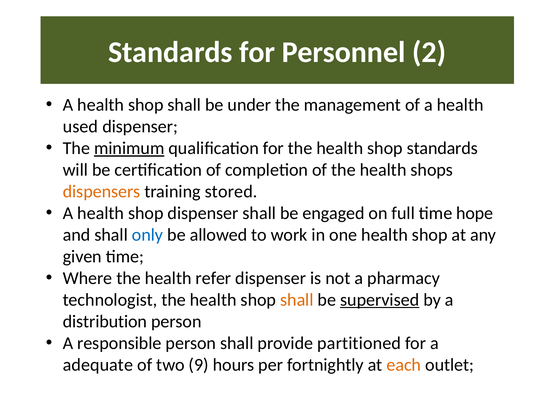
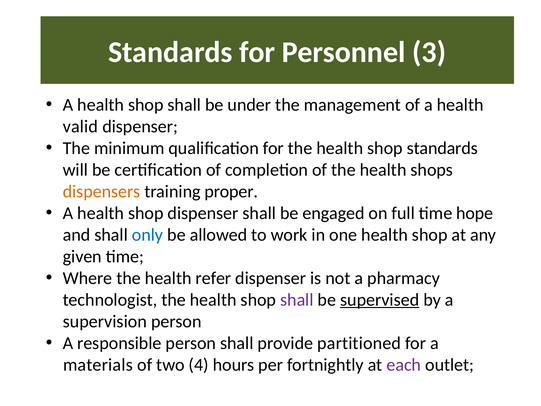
2: 2 -> 3
used: used -> valid
minimum underline: present -> none
stored: stored -> proper
shall at (297, 300) colour: orange -> purple
distribution: distribution -> supervision
adequate: adequate -> materials
9: 9 -> 4
each colour: orange -> purple
